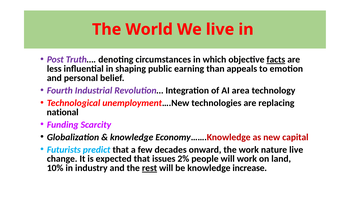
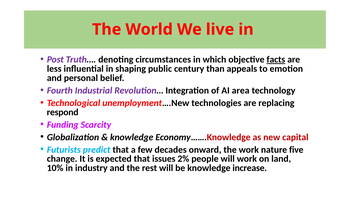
earning: earning -> century
national: national -> respond
nature live: live -> five
rest underline: present -> none
